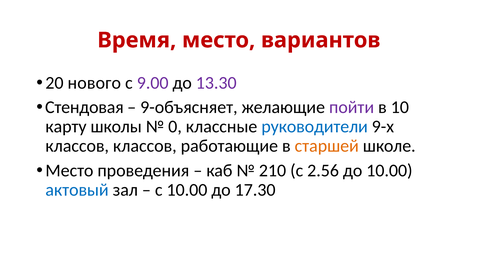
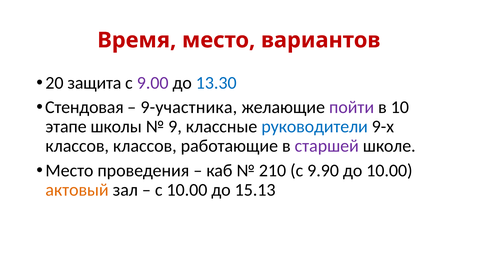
нового: нового -> защита
13.30 colour: purple -> blue
9-объясняет: 9-объясняет -> 9-участника
карту: карту -> этапе
0: 0 -> 9
старшей colour: orange -> purple
2.56: 2.56 -> 9.90
актовый colour: blue -> orange
17.30: 17.30 -> 15.13
